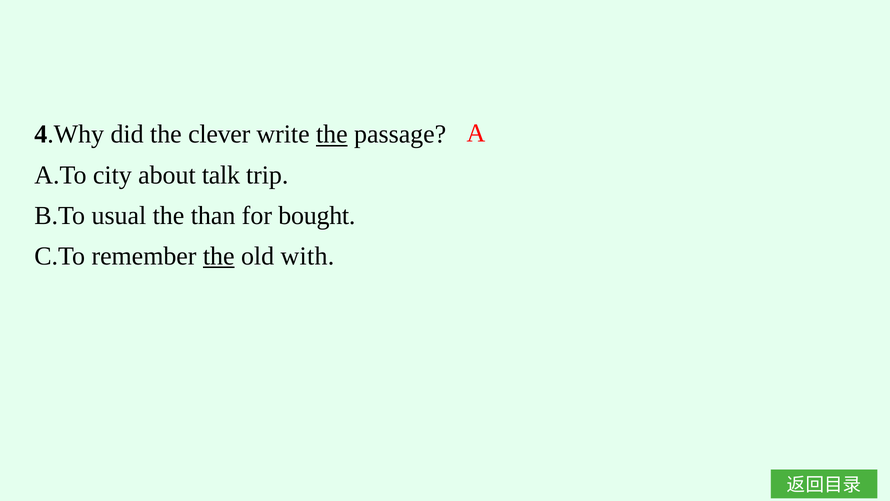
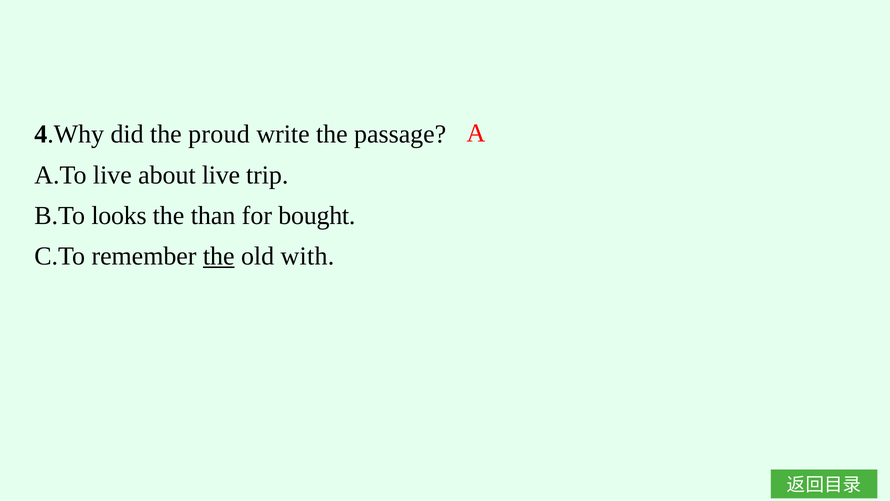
clever: clever -> proud
the at (332, 134) underline: present -> none
A.To city: city -> live
about talk: talk -> live
usual: usual -> looks
